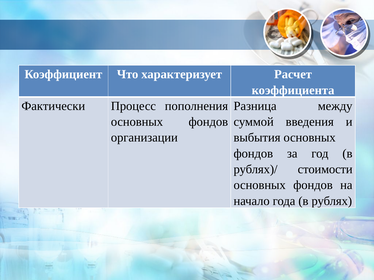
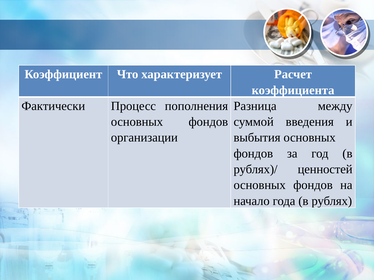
стоимости: стоимости -> ценностей
